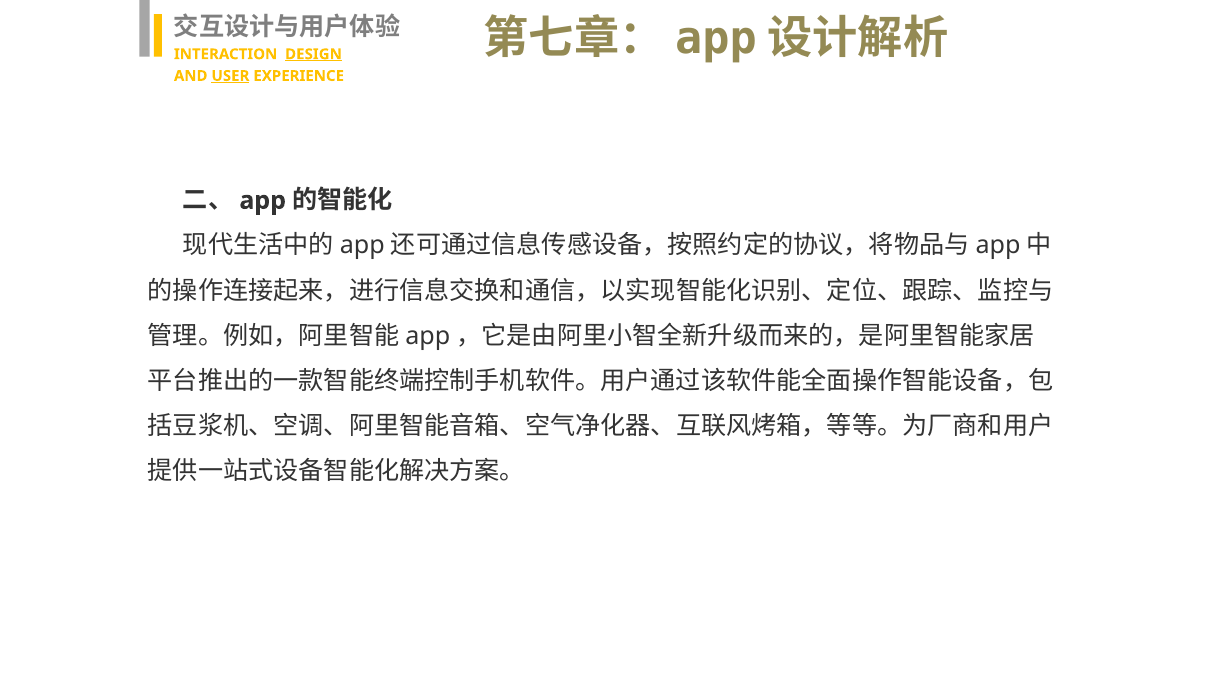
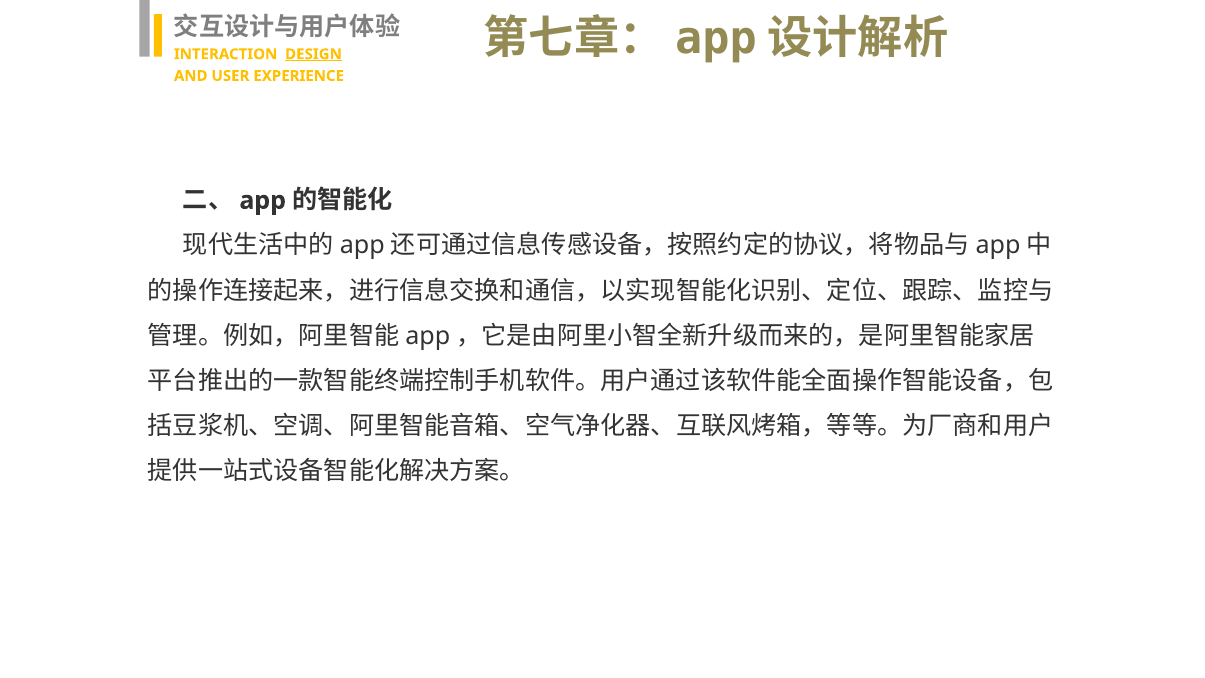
USER underline: present -> none
